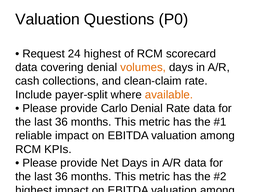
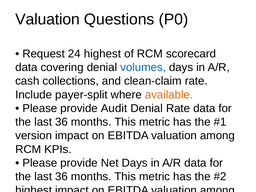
volumes colour: orange -> blue
Carlo: Carlo -> Audit
reliable: reliable -> version
